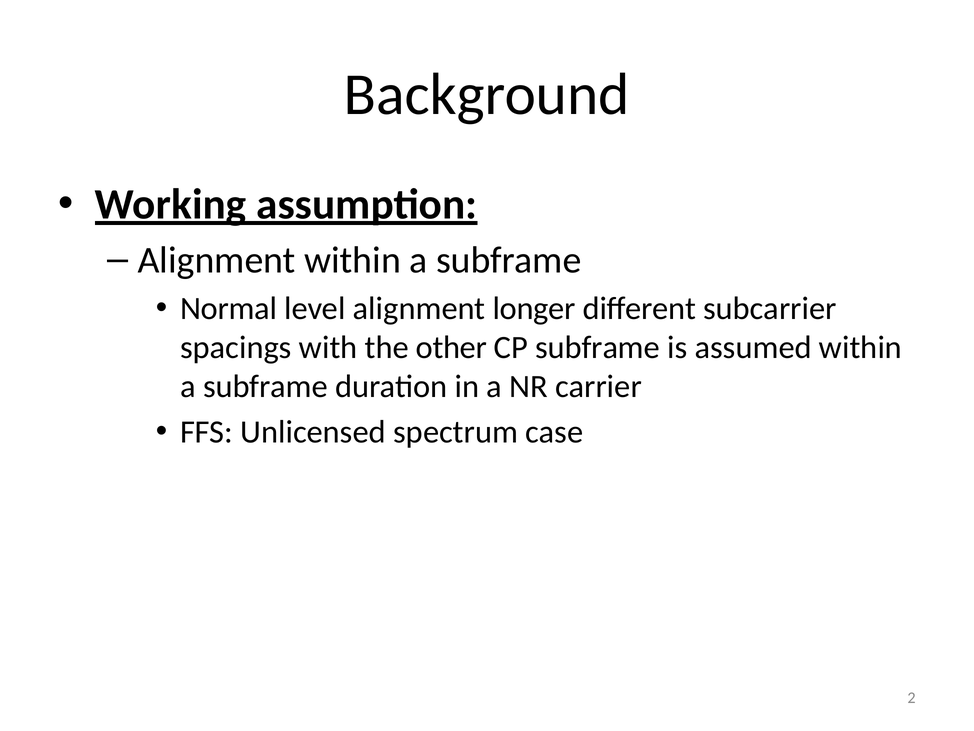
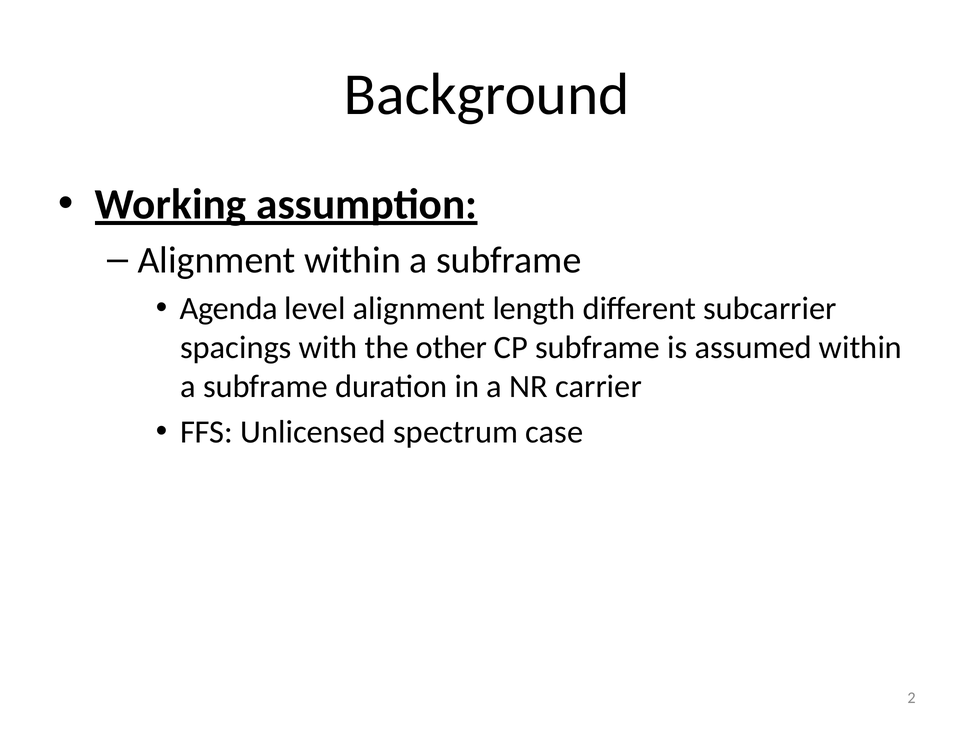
Normal: Normal -> Agenda
longer: longer -> length
